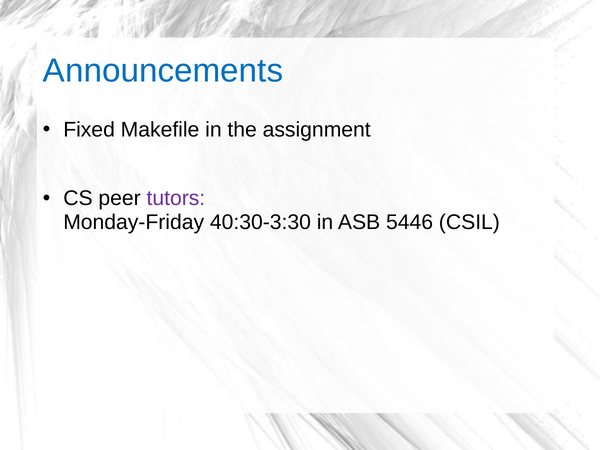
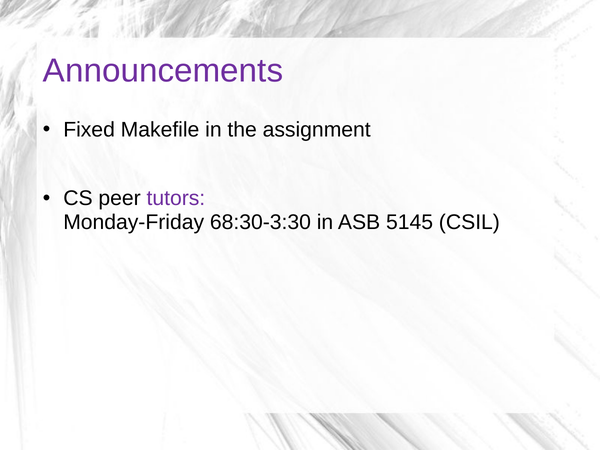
Announcements colour: blue -> purple
40:30-3:30: 40:30-3:30 -> 68:30-3:30
5446: 5446 -> 5145
